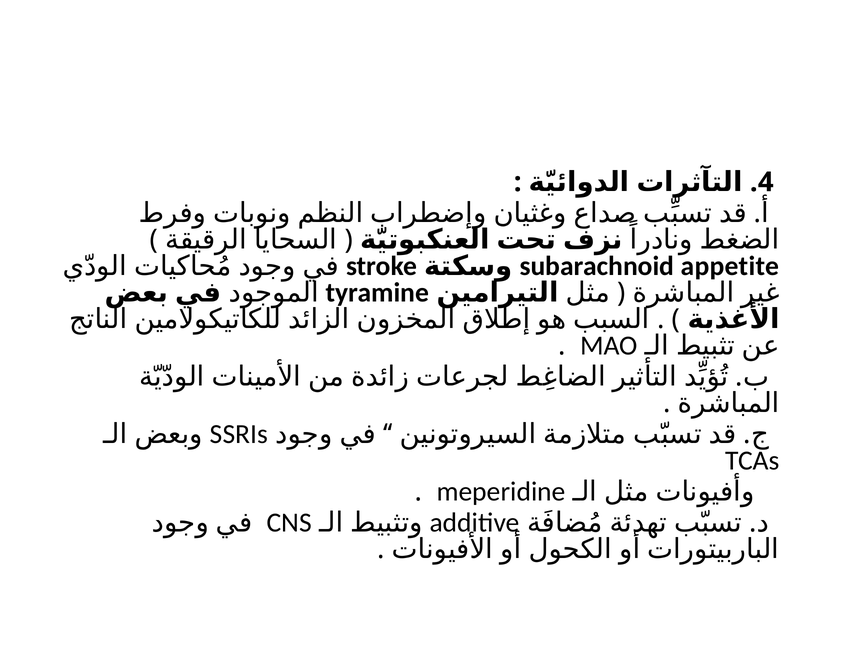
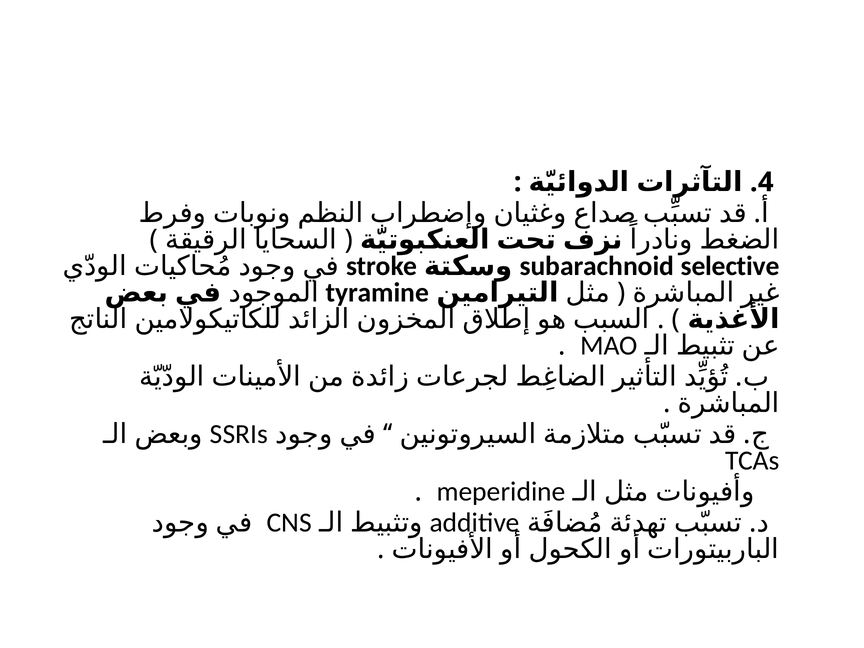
appetite: appetite -> selective
